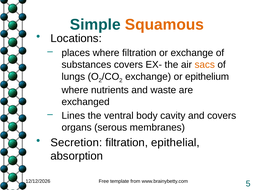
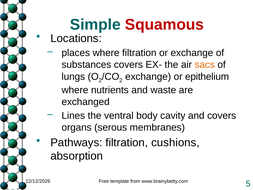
Squamous colour: orange -> red
Secretion: Secretion -> Pathways
epithelial: epithelial -> cushions
